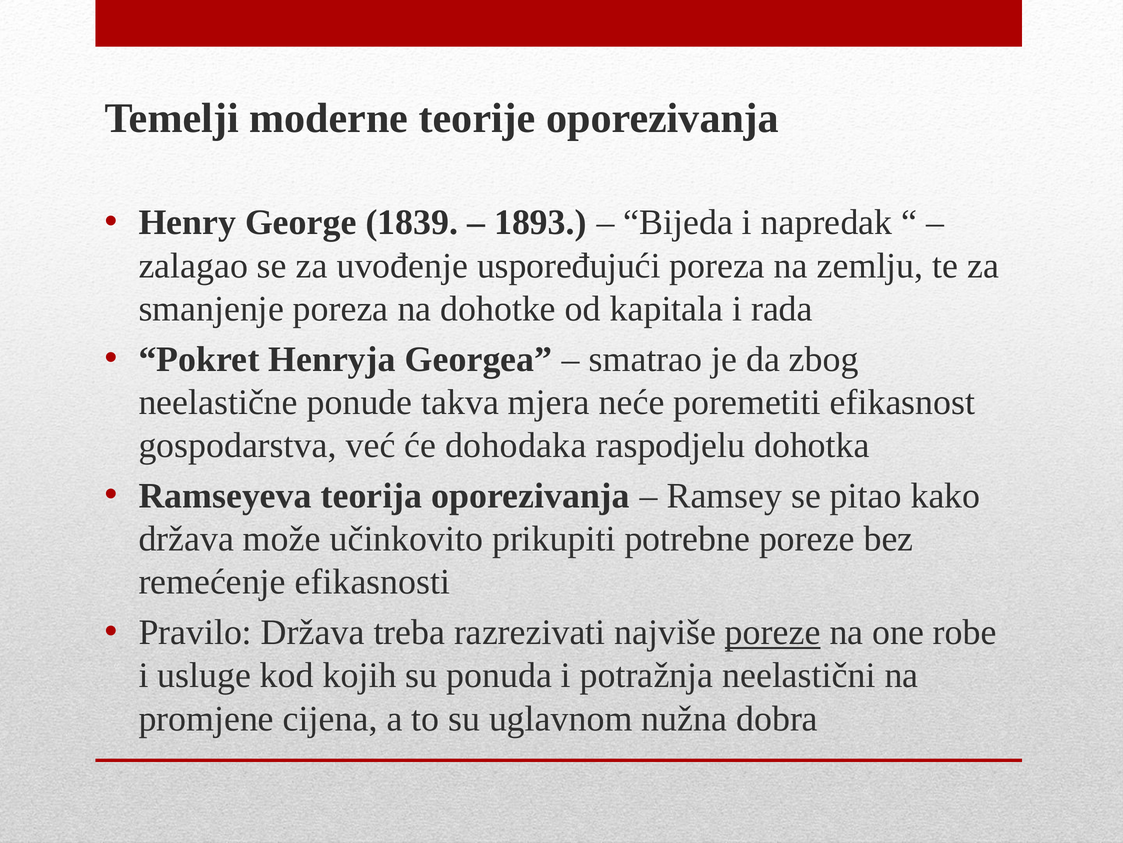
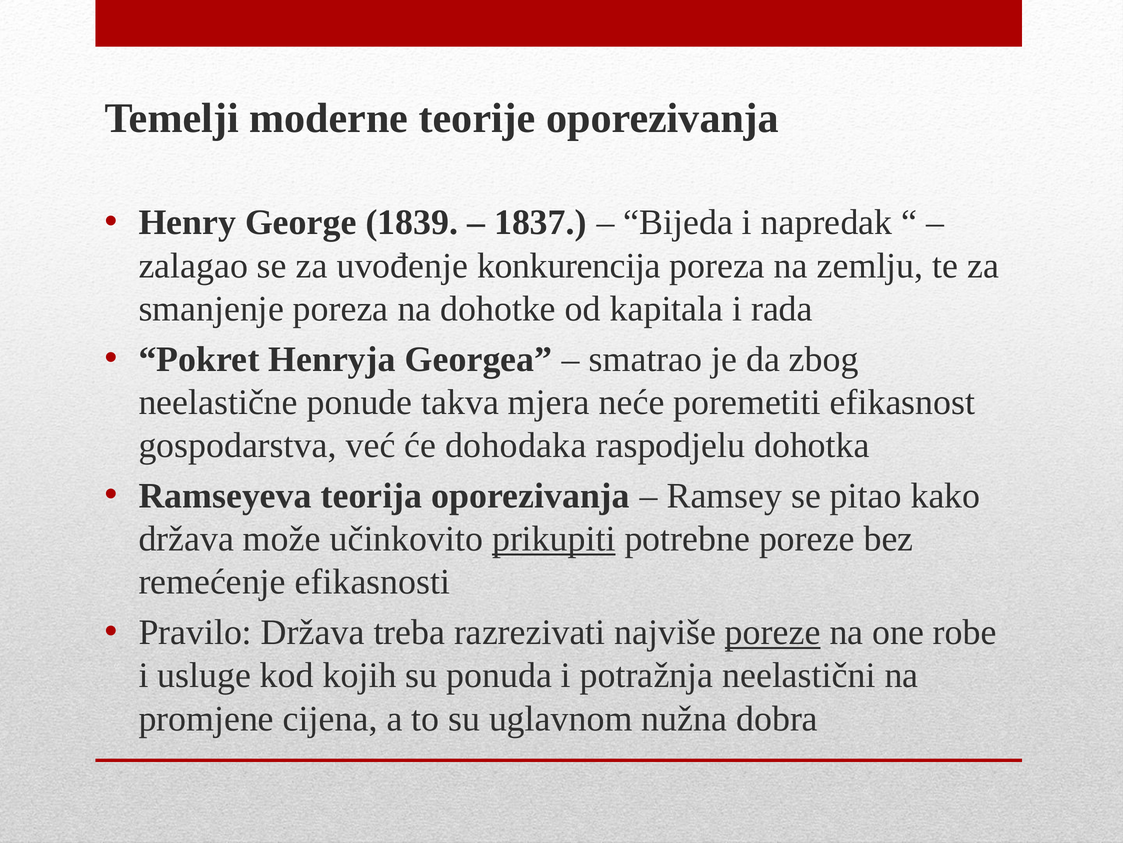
1893: 1893 -> 1837
uspoređujući: uspoređujući -> konkurencija
prikupiti underline: none -> present
